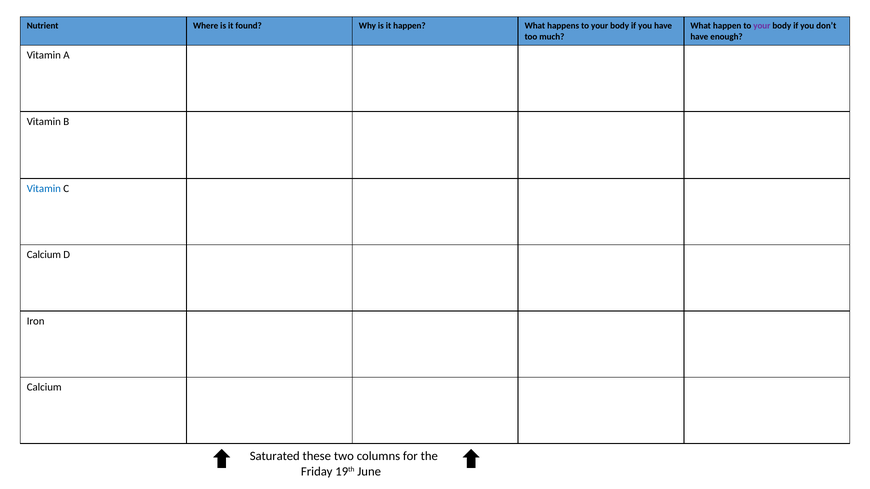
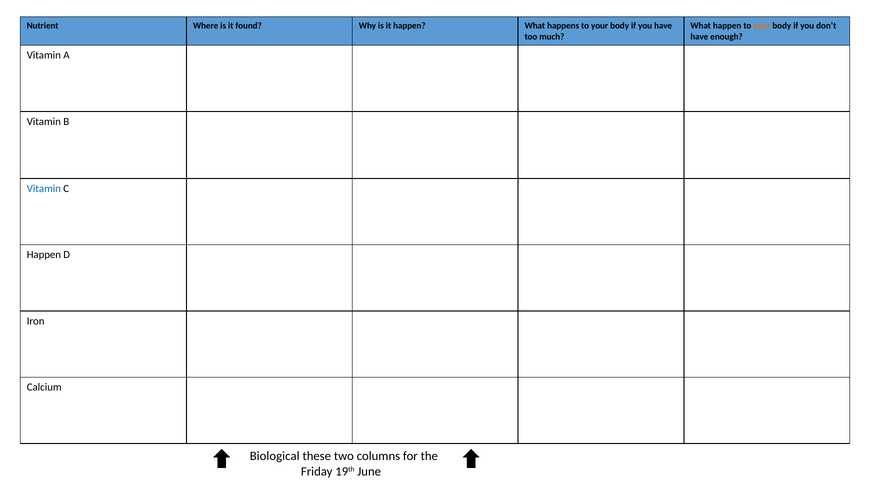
your at (762, 26) colour: purple -> orange
Calcium at (44, 255): Calcium -> Happen
Saturated: Saturated -> Biological
